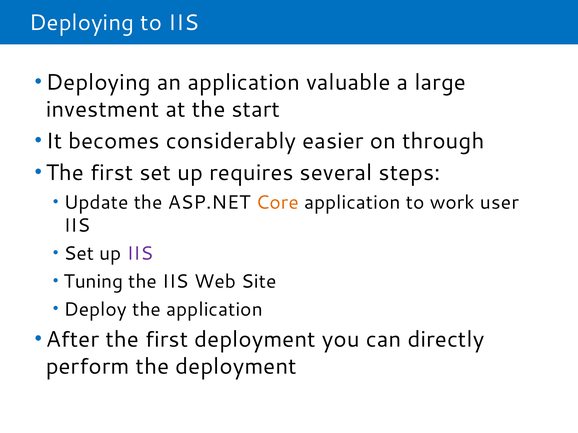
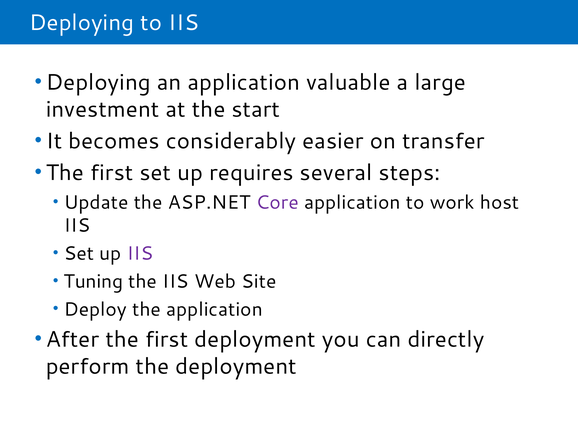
through: through -> transfer
Core colour: orange -> purple
user: user -> host
